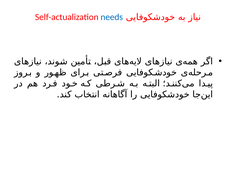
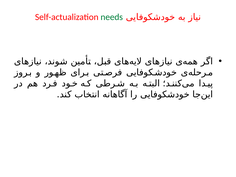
needs colour: blue -> green
